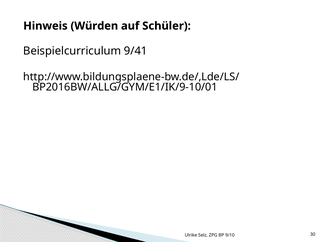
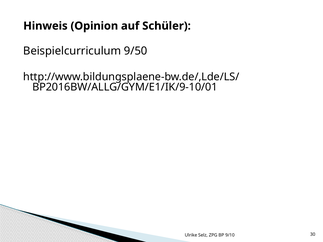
Würden: Würden -> Opinion
9/41: 9/41 -> 9/50
